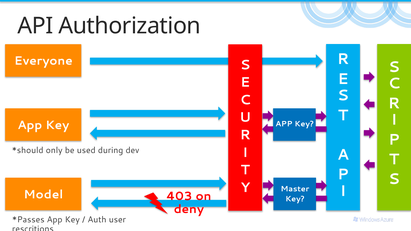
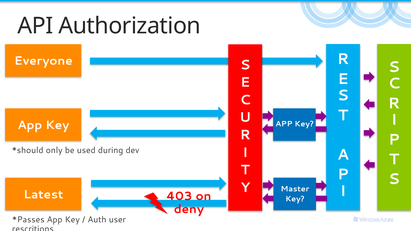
Model: Model -> Latest
